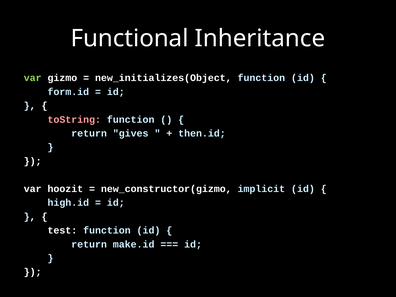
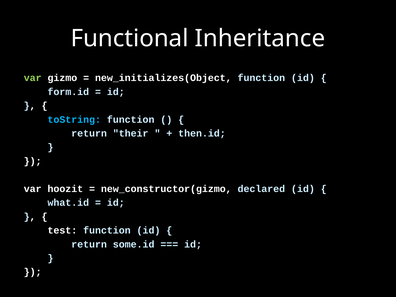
toString colour: pink -> light blue
gives: gives -> their
implicit: implicit -> declared
high.id: high.id -> what.id
make.id: make.id -> some.id
